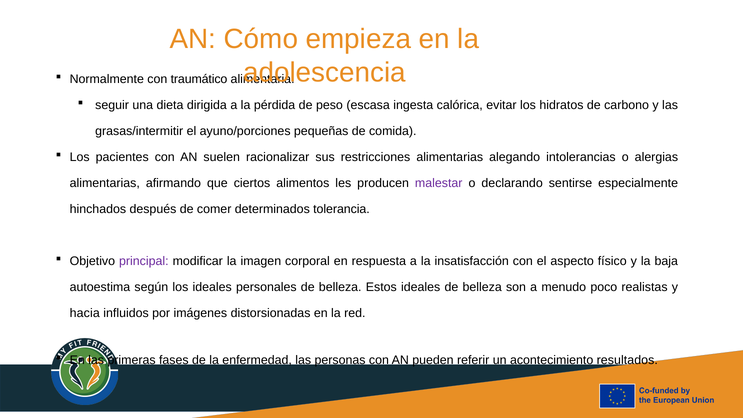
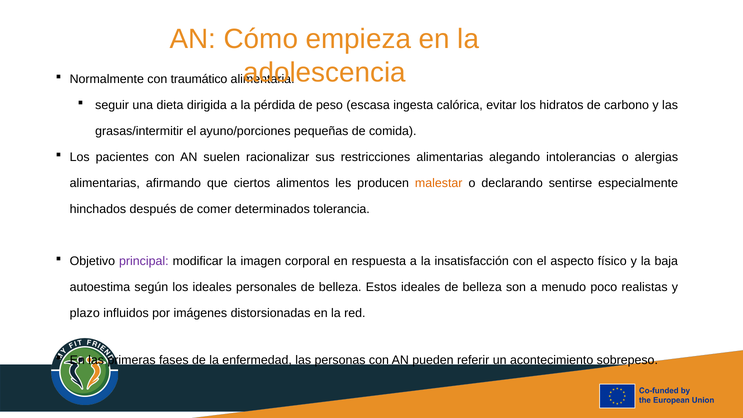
malestar colour: purple -> orange
hacia: hacia -> plazo
resultados: resultados -> sobrepeso
